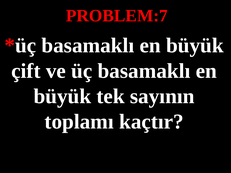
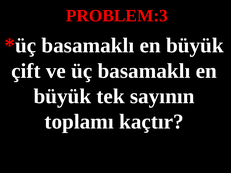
PROBLEM:7: PROBLEM:7 -> PROBLEM:3
